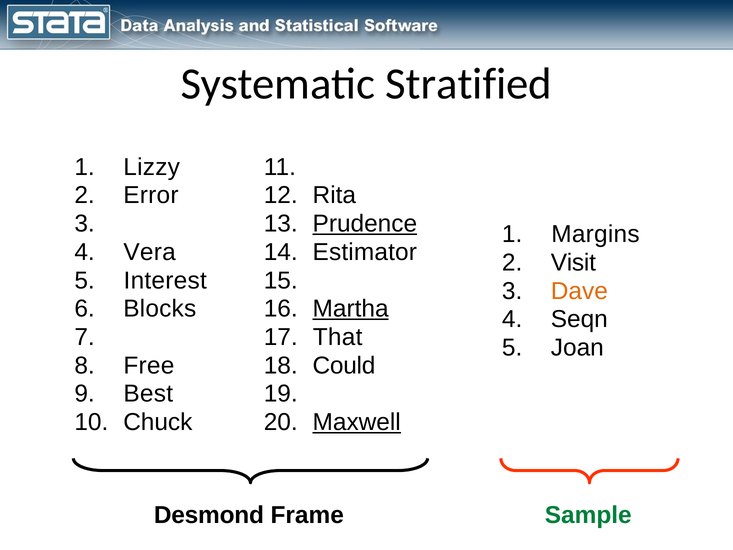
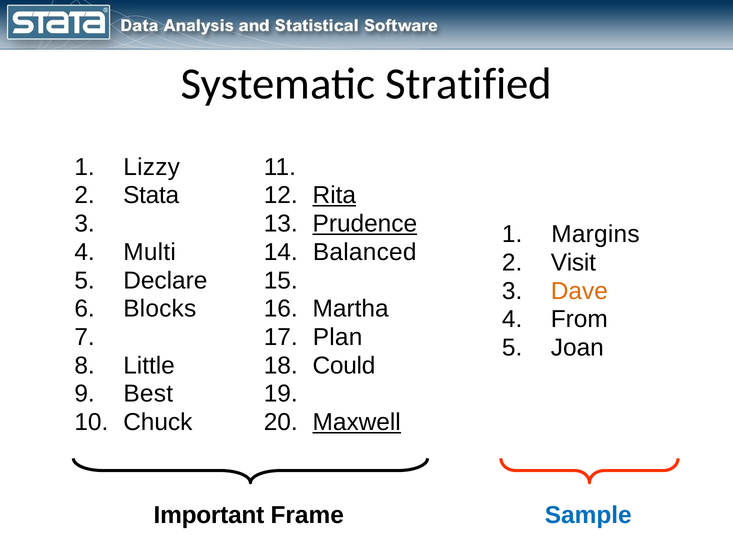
Error: Error -> Stata
Rita underline: none -> present
Vera: Vera -> Multi
Estimator: Estimator -> Balanced
Interest: Interest -> Declare
Martha underline: present -> none
Seqn: Seqn -> From
That: That -> Plan
Free: Free -> Little
Desmond: Desmond -> Important
Sample colour: green -> blue
